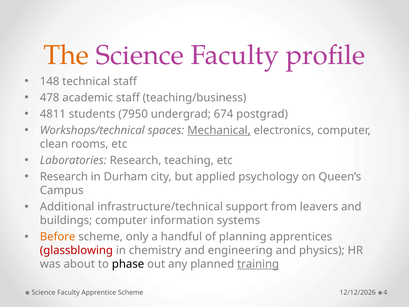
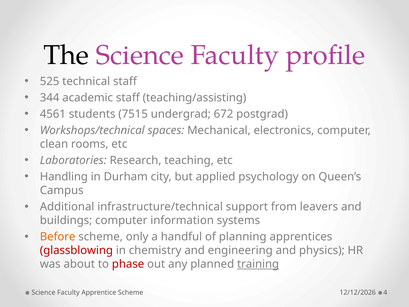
The colour: orange -> black
148: 148 -> 525
478: 478 -> 344
teaching/business: teaching/business -> teaching/assisting
4811: 4811 -> 4561
7950: 7950 -> 7515
674: 674 -> 672
Mechanical underline: present -> none
Research at (64, 177): Research -> Handling
phase colour: black -> red
